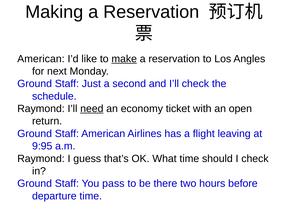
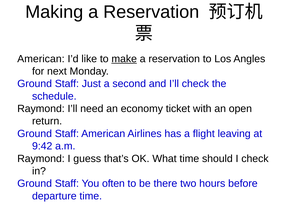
need underline: present -> none
9:95: 9:95 -> 9:42
pass: pass -> often
